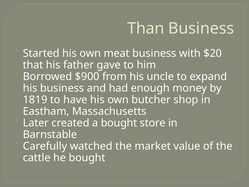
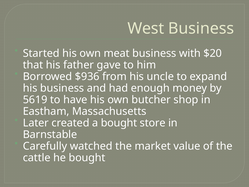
Than: Than -> West
$900: $900 -> $936
1819: 1819 -> 5619
